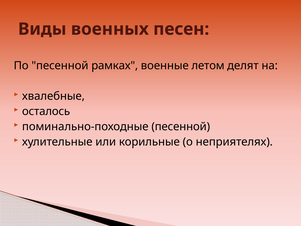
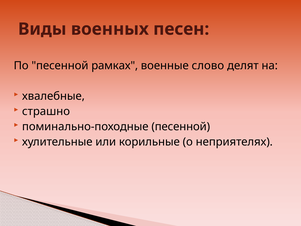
летом: летом -> слово
осталось: осталось -> страшно
